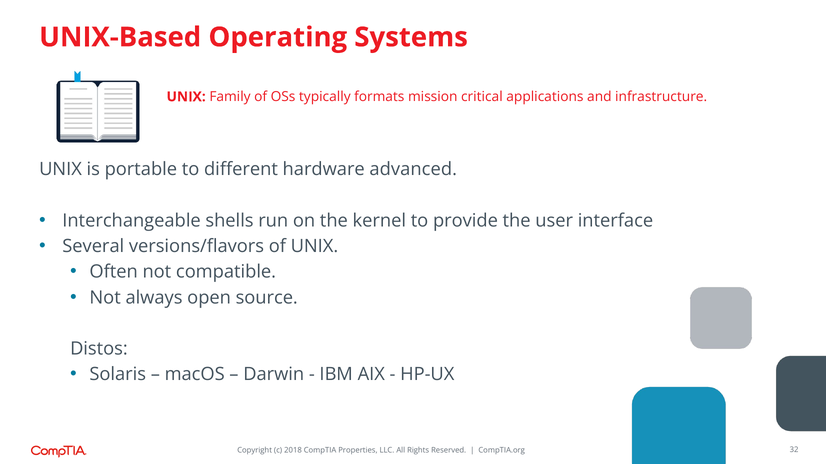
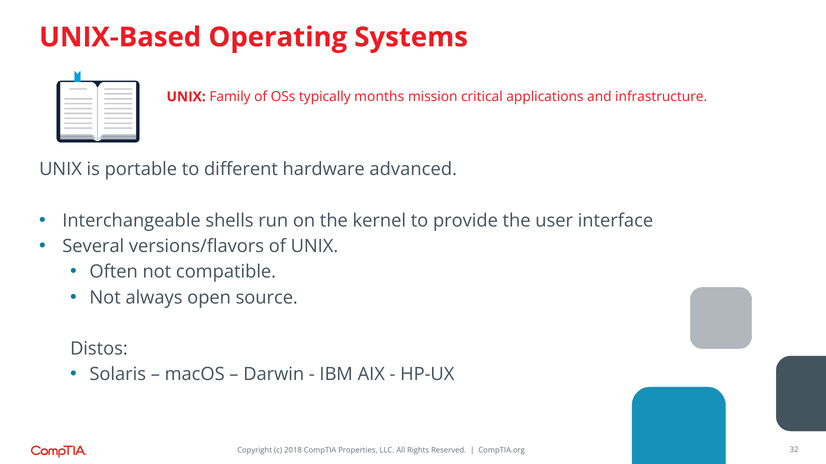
formats: formats -> months
